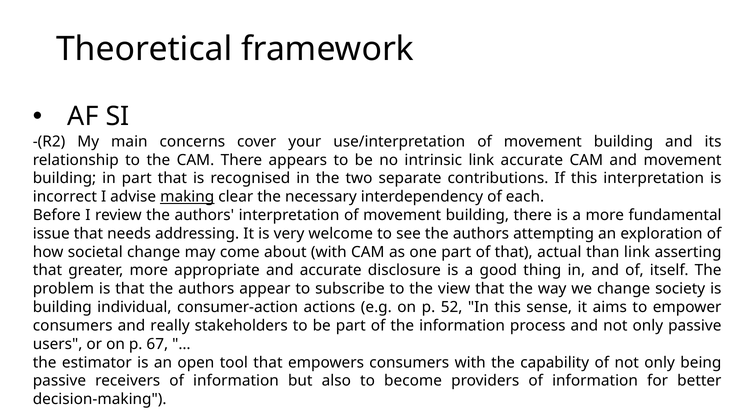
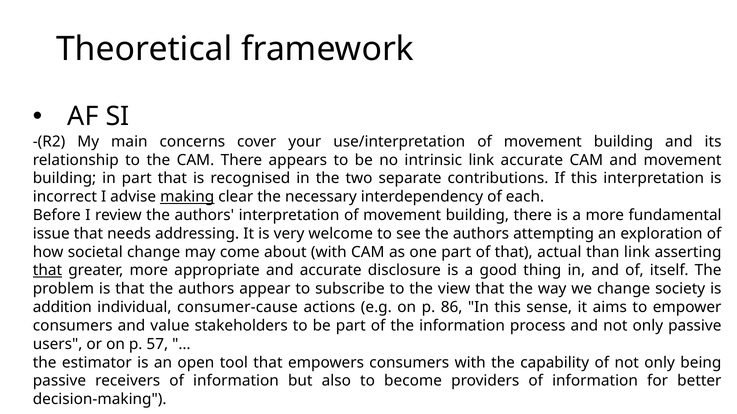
that at (47, 271) underline: none -> present
building at (62, 308): building -> addition
consumer-action: consumer-action -> consumer-cause
52: 52 -> 86
really: really -> value
67: 67 -> 57
